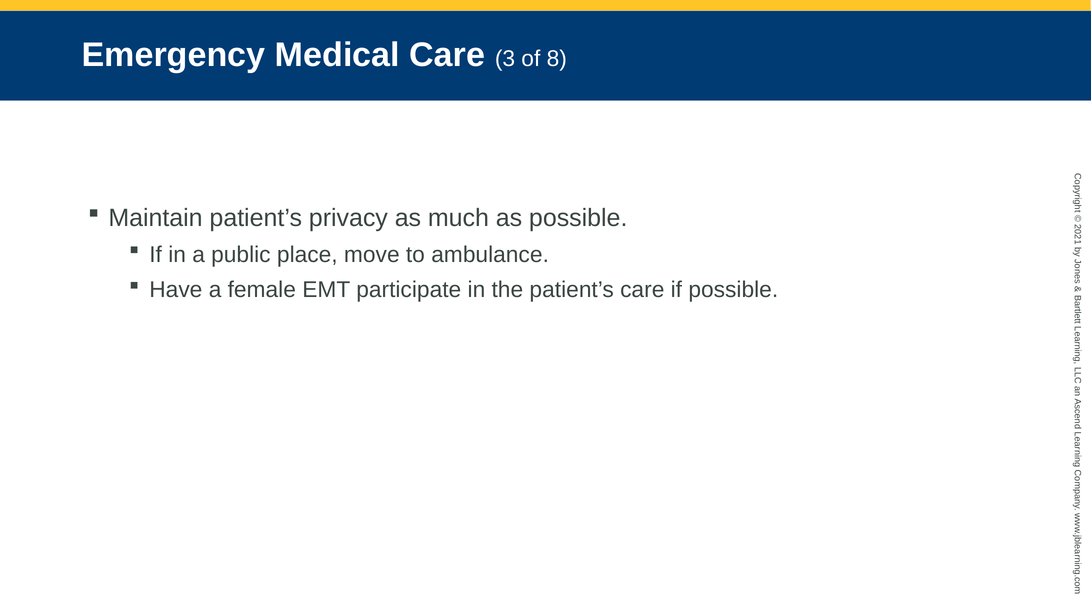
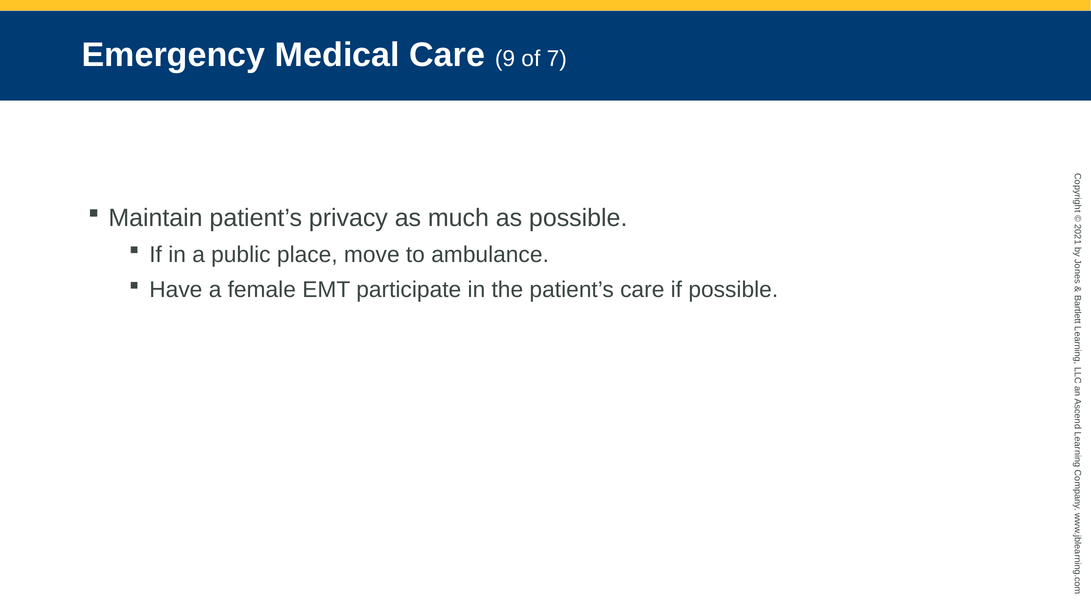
3: 3 -> 9
8: 8 -> 7
